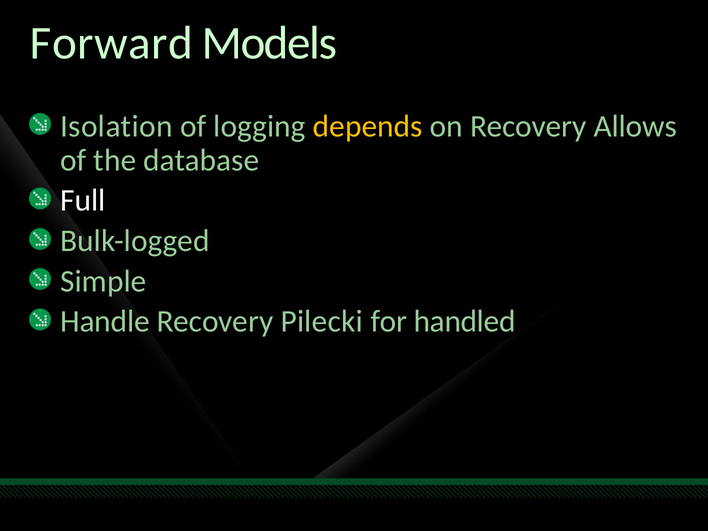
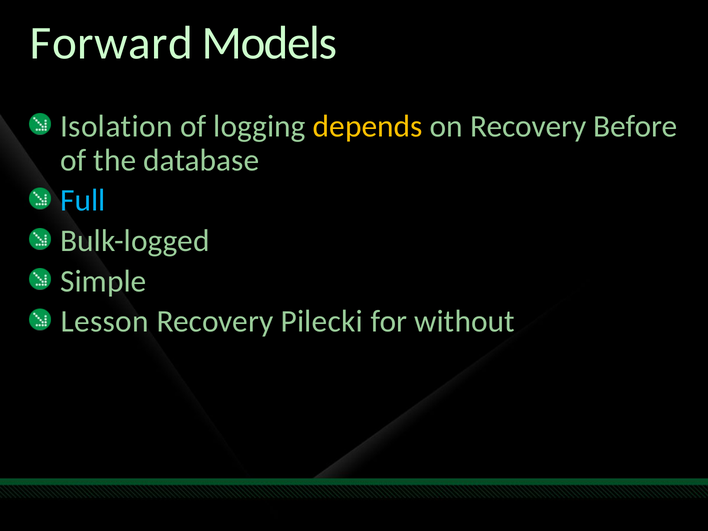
Allows: Allows -> Before
Full colour: white -> light blue
Handle: Handle -> Lesson
handled: handled -> without
